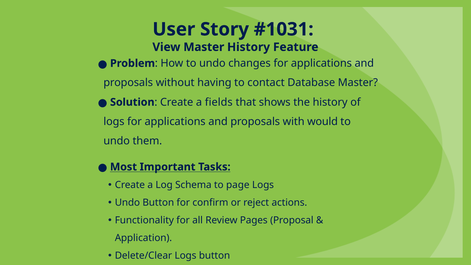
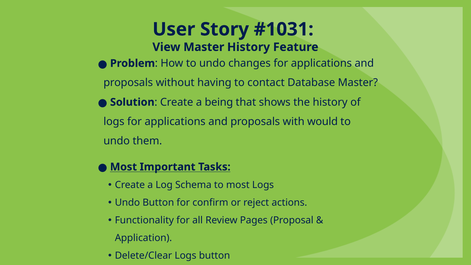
fields: fields -> being
to page: page -> most
